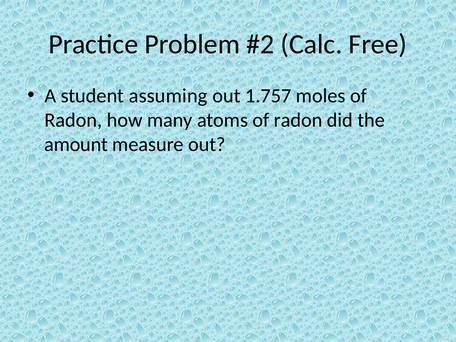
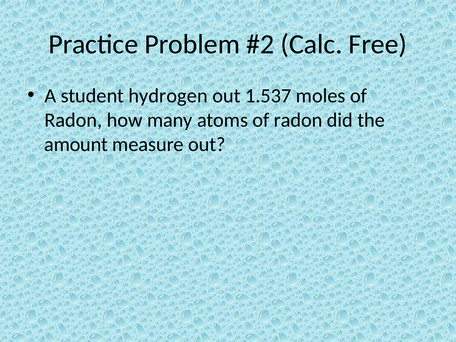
assuming: assuming -> hydrogen
1.757: 1.757 -> 1.537
